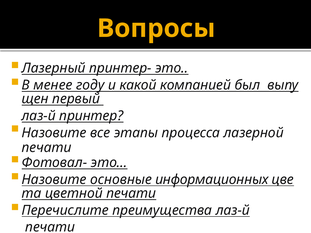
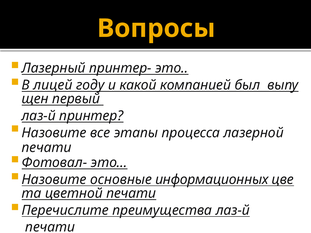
менее: менее -> лицей
